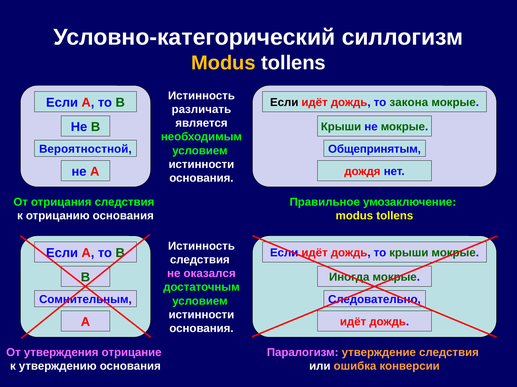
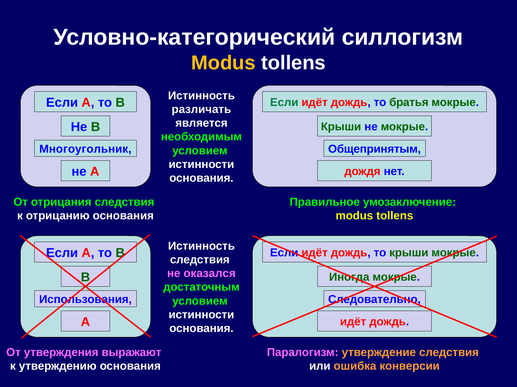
Если at (284, 103) colour: black -> green
закона: закона -> братья
Вероятностной: Вероятностной -> Многоугольник
Сомнительным: Сомнительным -> Использования
отрицание: отрицание -> выражают
